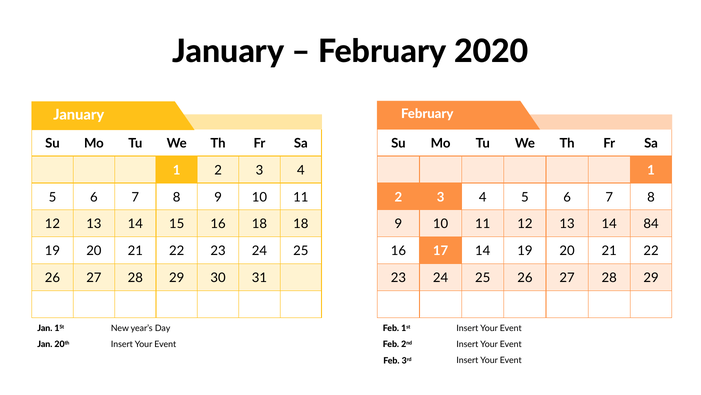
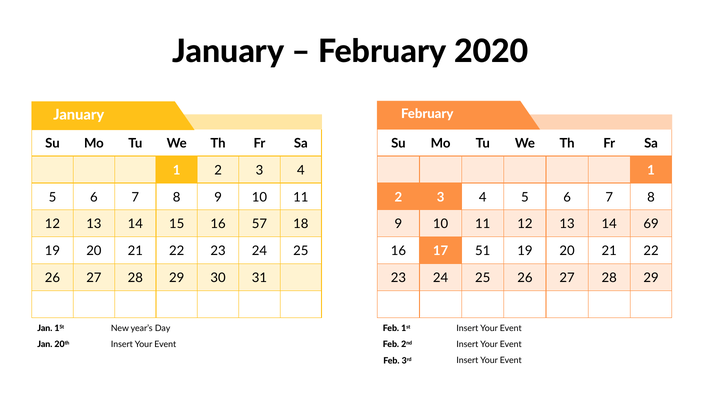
16 18: 18 -> 57
84: 84 -> 69
17 14: 14 -> 51
